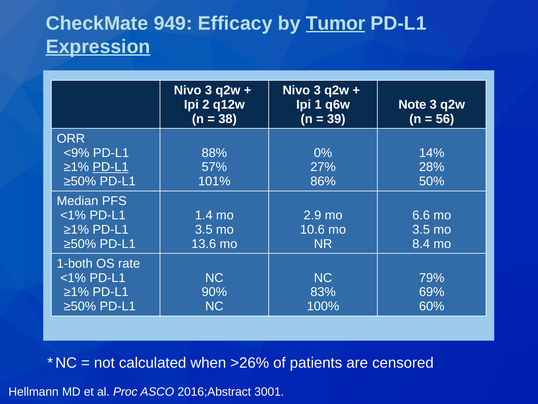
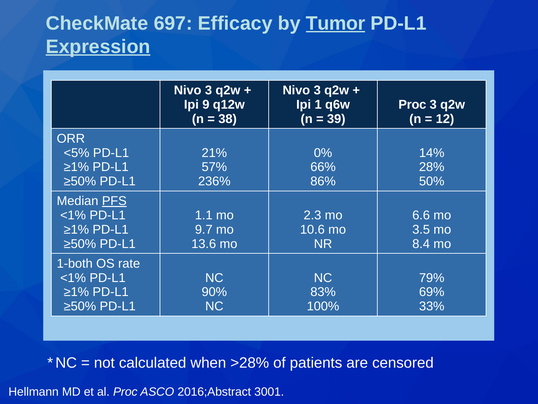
949: 949 -> 697
2: 2 -> 9
Note at (412, 104): Note -> Proc
56: 56 -> 12
<9%: <9% -> <5%
88%: 88% -> 21%
PD-L1 at (111, 167) underline: present -> none
27%: 27% -> 66%
101%: 101% -> 236%
PFS underline: none -> present
1.4: 1.4 -> 1.1
2.9: 2.9 -> 2.3
3.5 at (204, 229): 3.5 -> 9.7
60%: 60% -> 33%
>26%: >26% -> >28%
